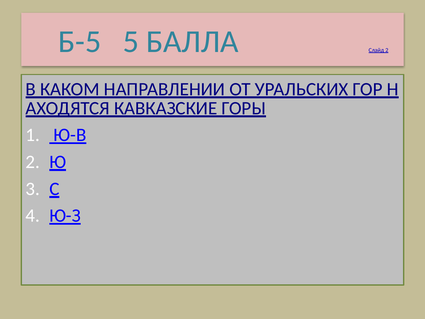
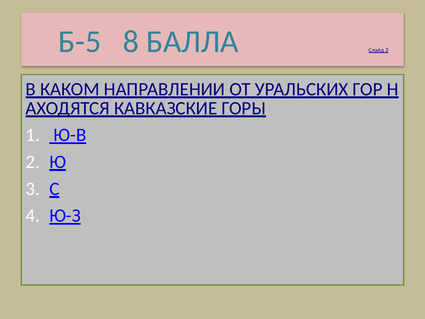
5: 5 -> 8
